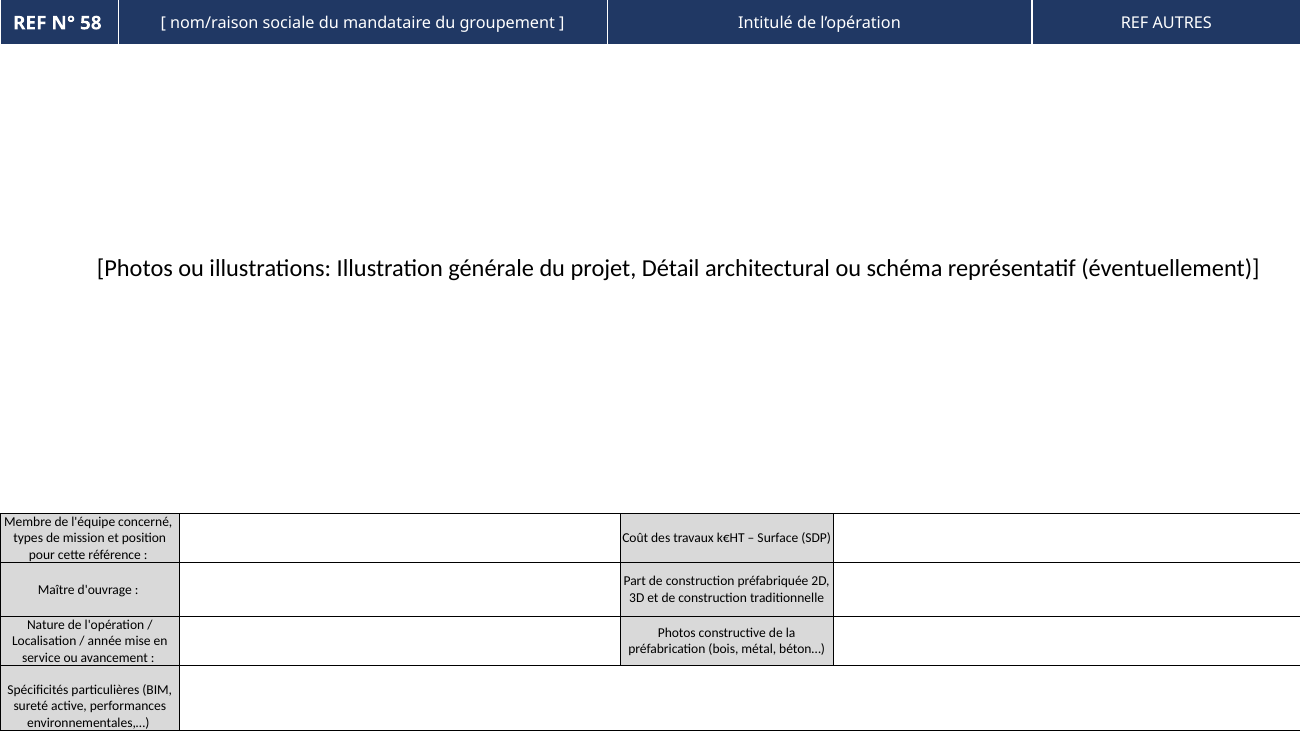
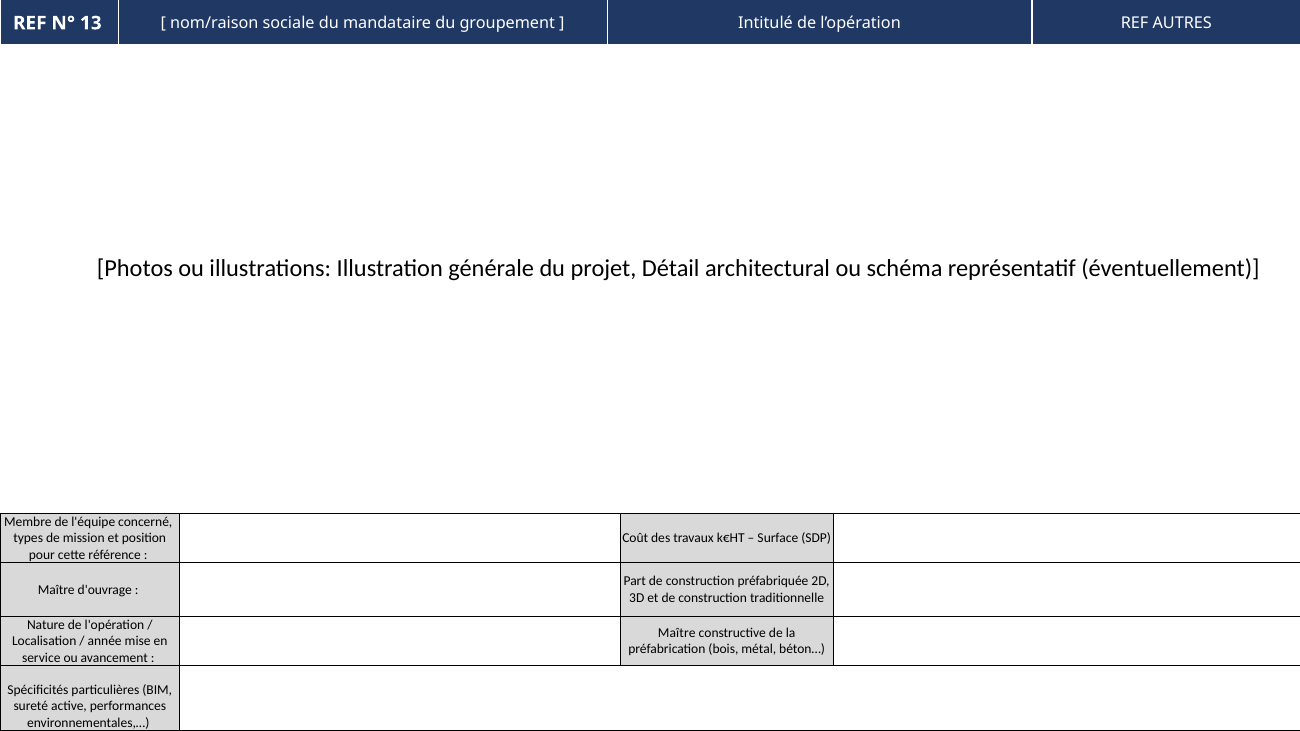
58: 58 -> 13
Photos at (677, 633): Photos -> Maître
